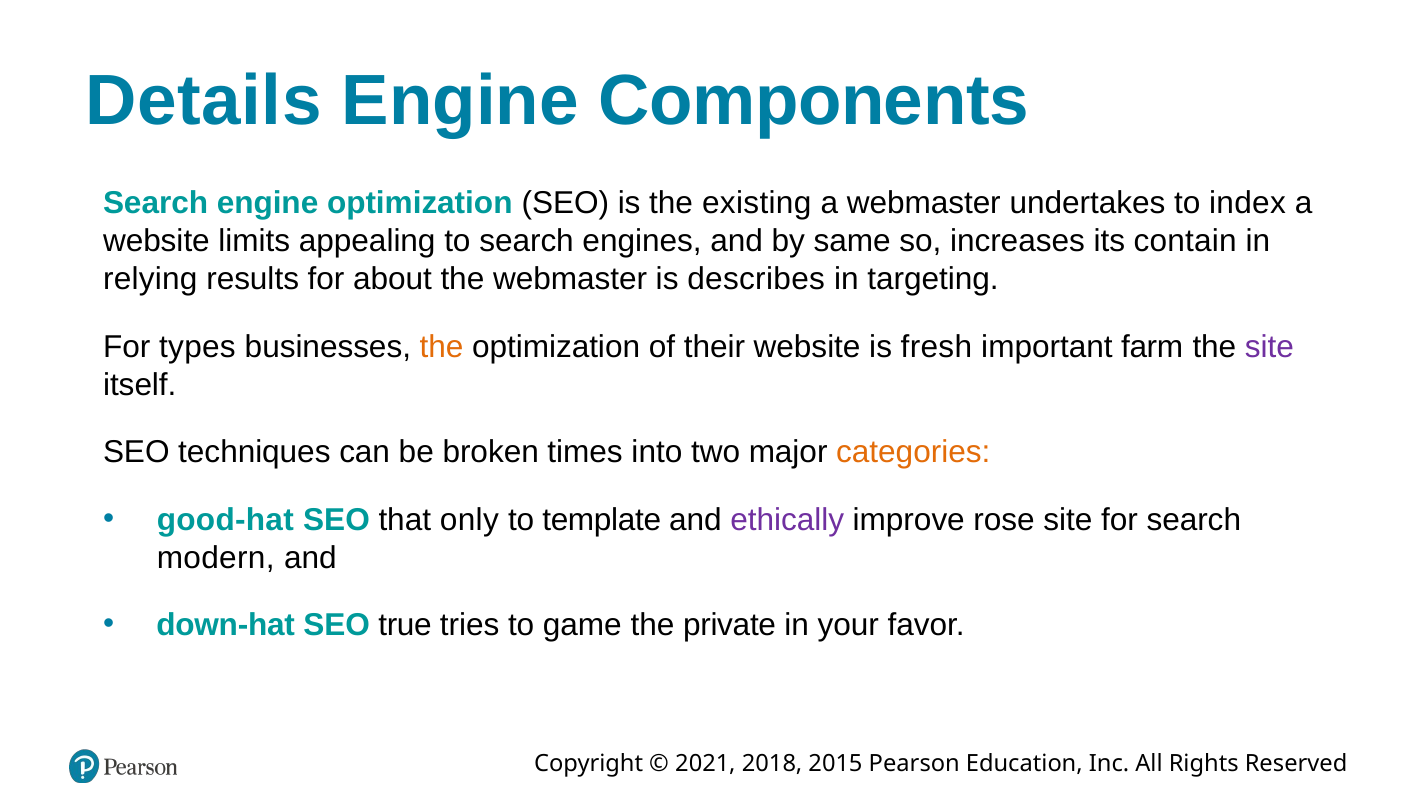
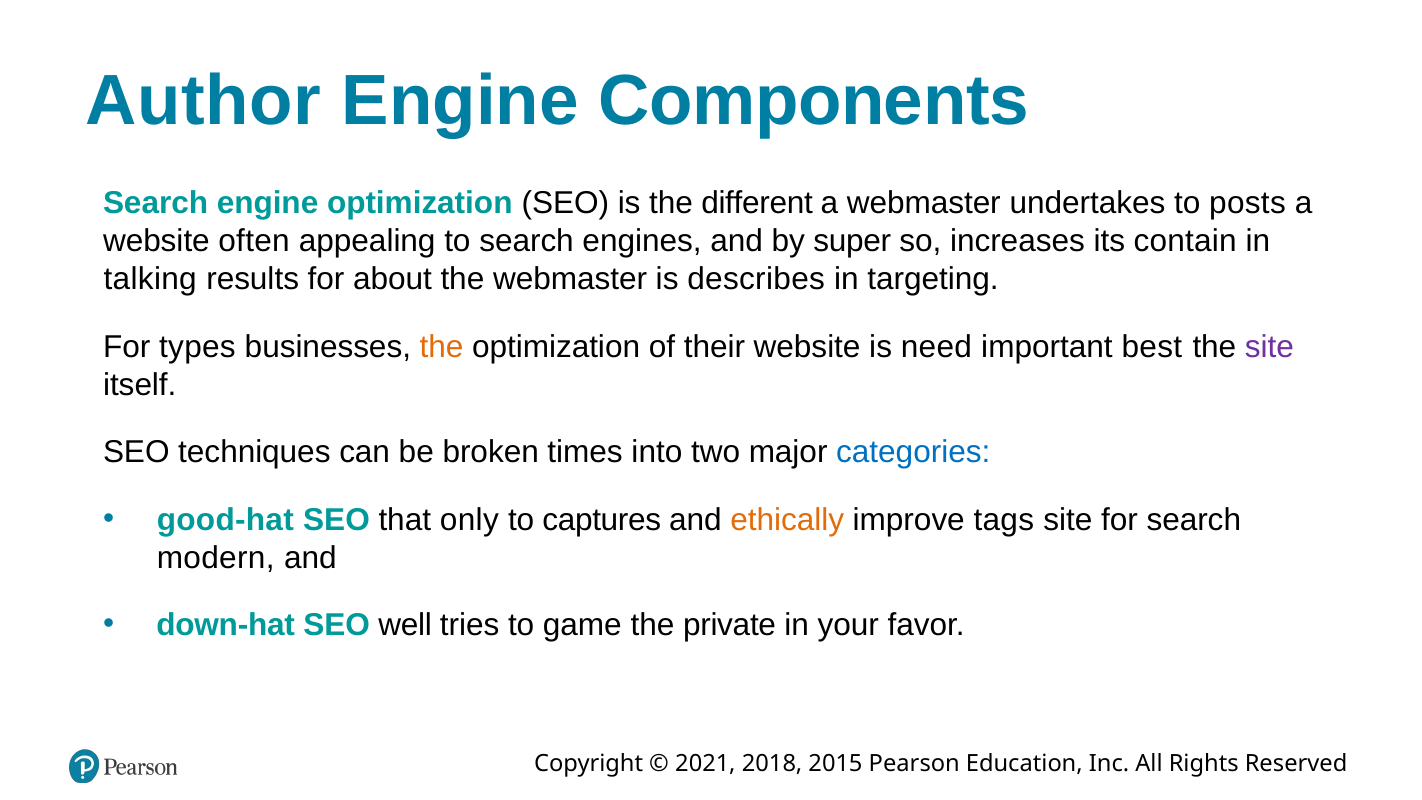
Details: Details -> Author
existing: existing -> different
index: index -> posts
limits: limits -> often
same: same -> super
relying: relying -> talking
fresh: fresh -> need
farm: farm -> best
categories colour: orange -> blue
template: template -> captures
ethically colour: purple -> orange
rose: rose -> tags
true: true -> well
